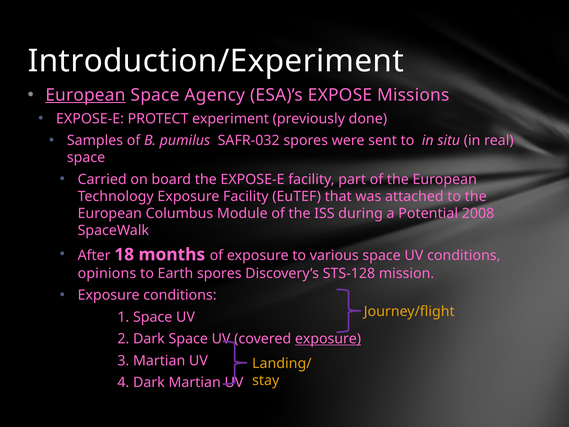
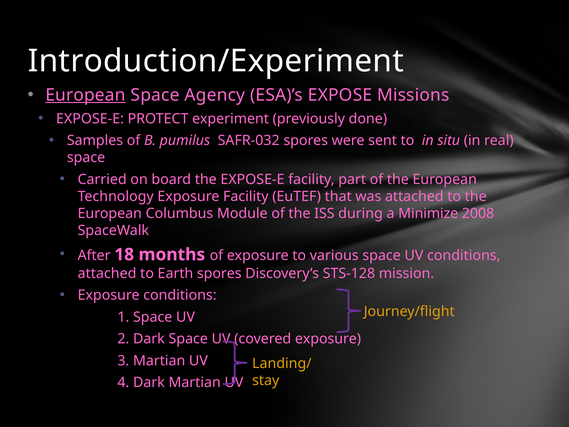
Potential: Potential -> Minimize
opinions at (107, 273): opinions -> attached
exposure at (328, 339) underline: present -> none
